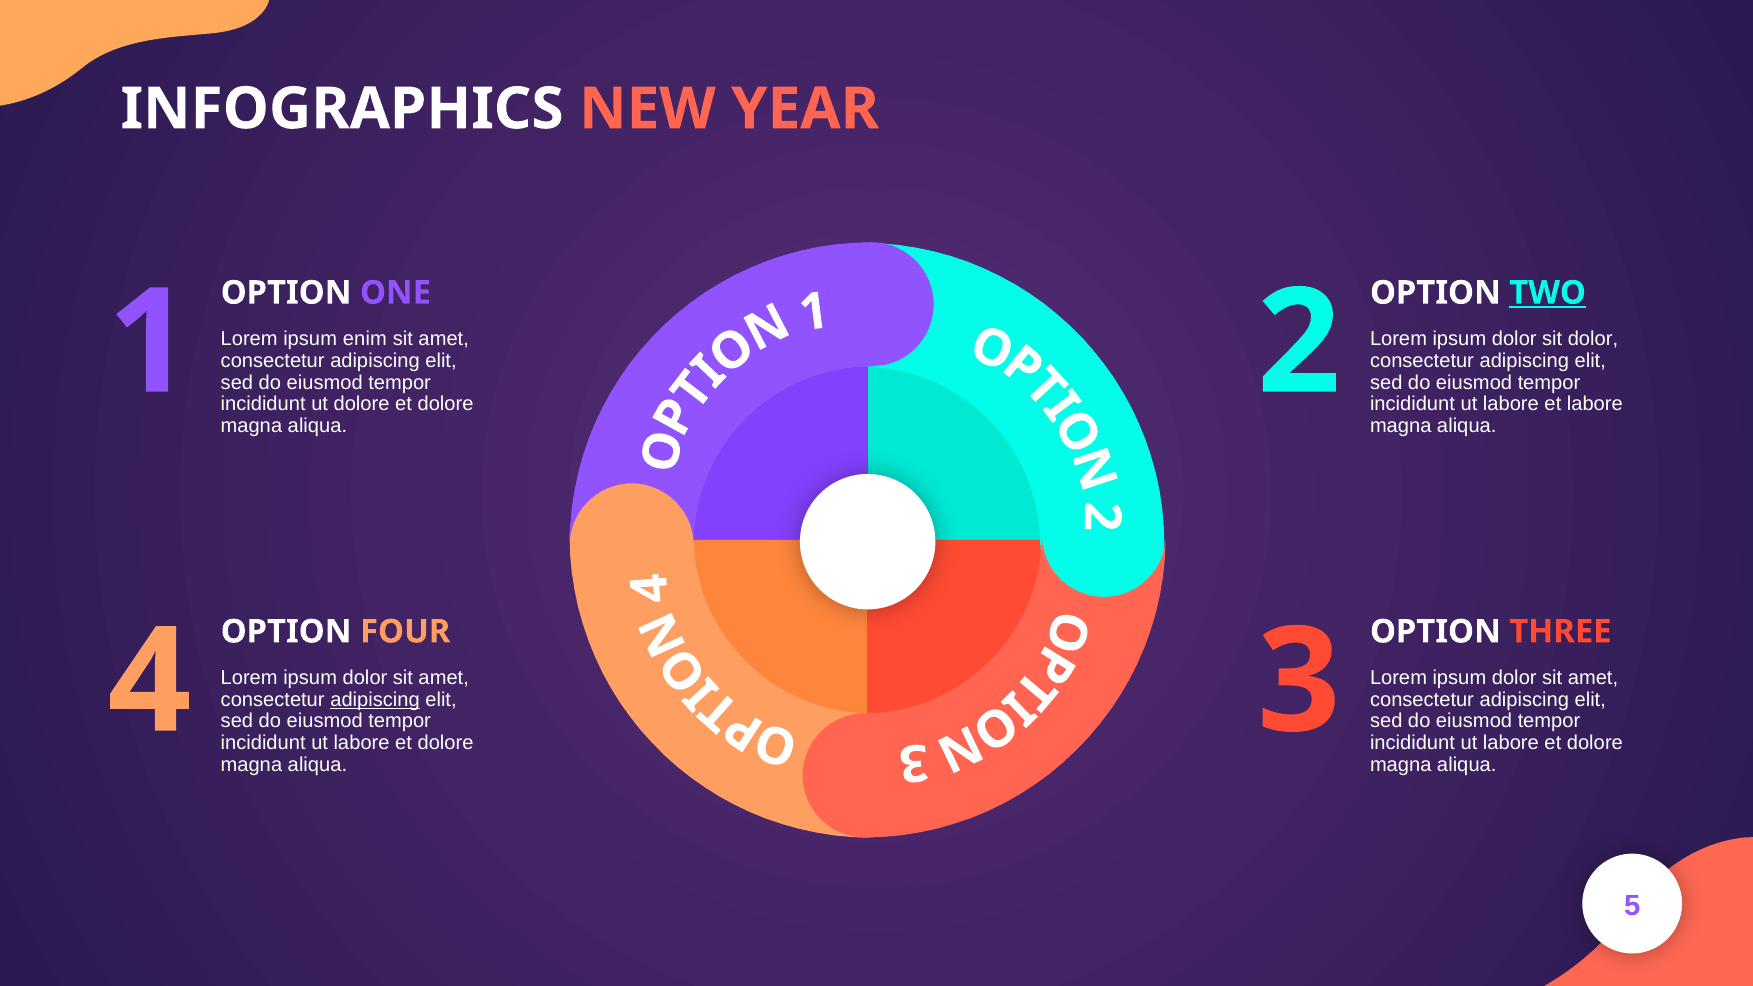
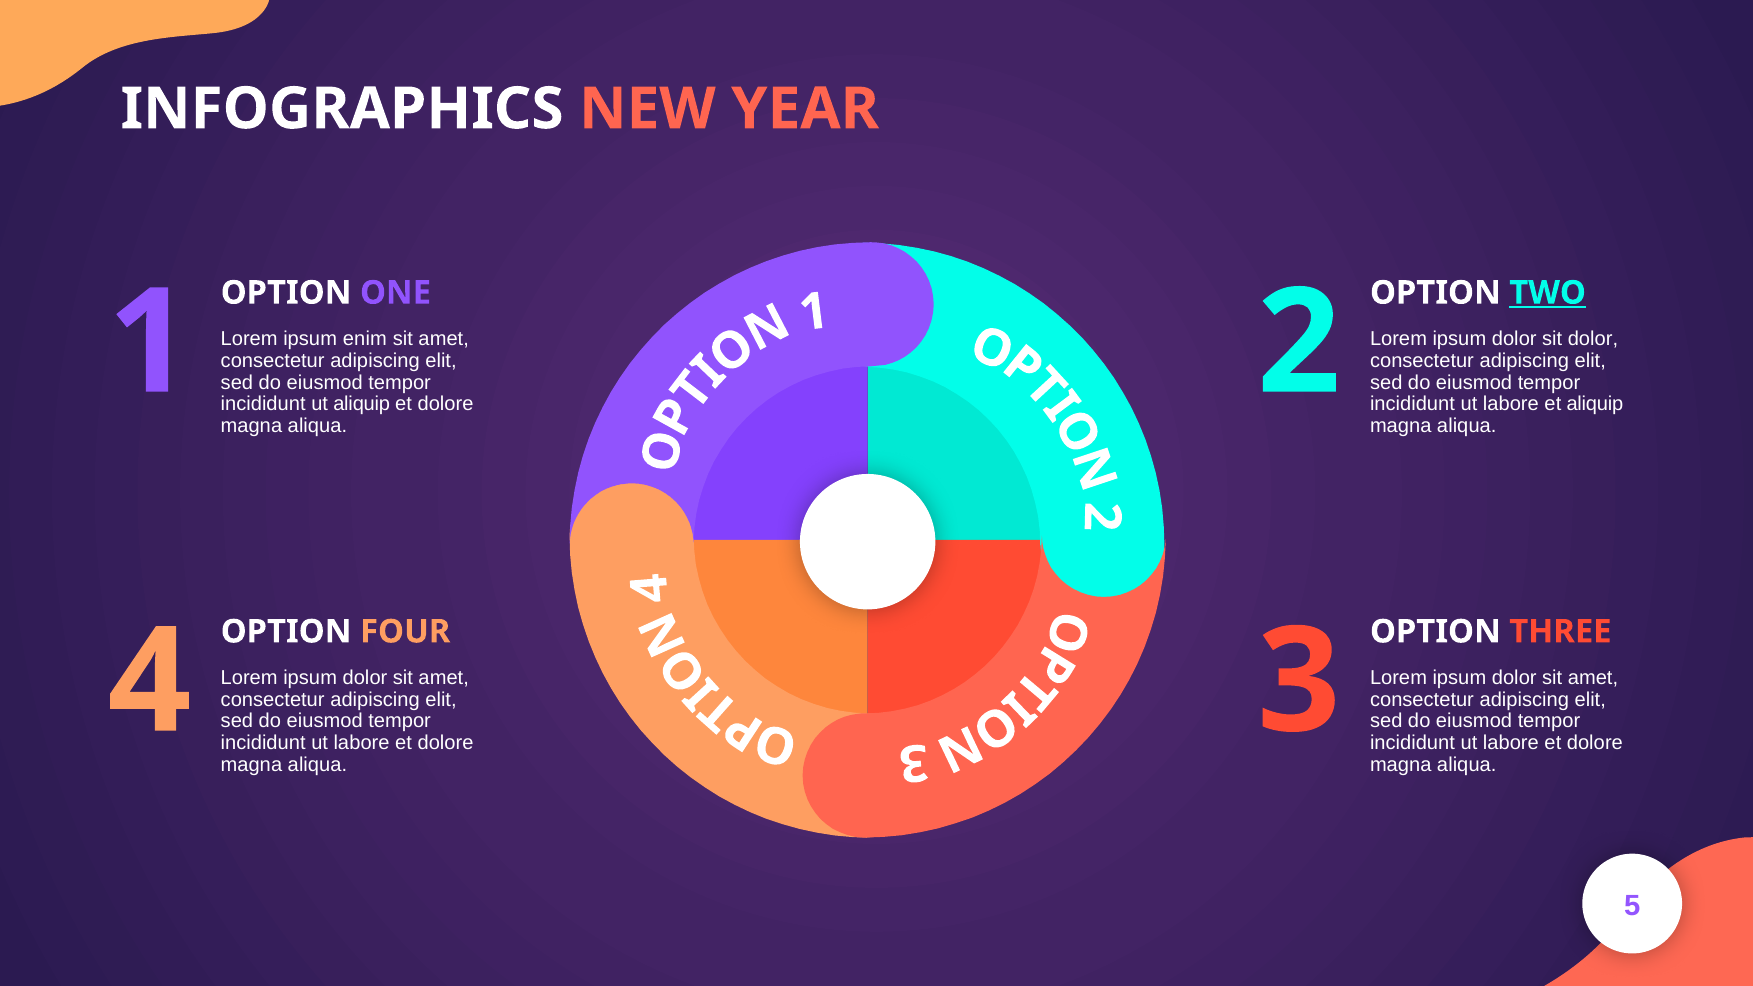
ut dolore: dolore -> aliquip
et labore: labore -> aliquip
adipiscing at (375, 700) underline: present -> none
